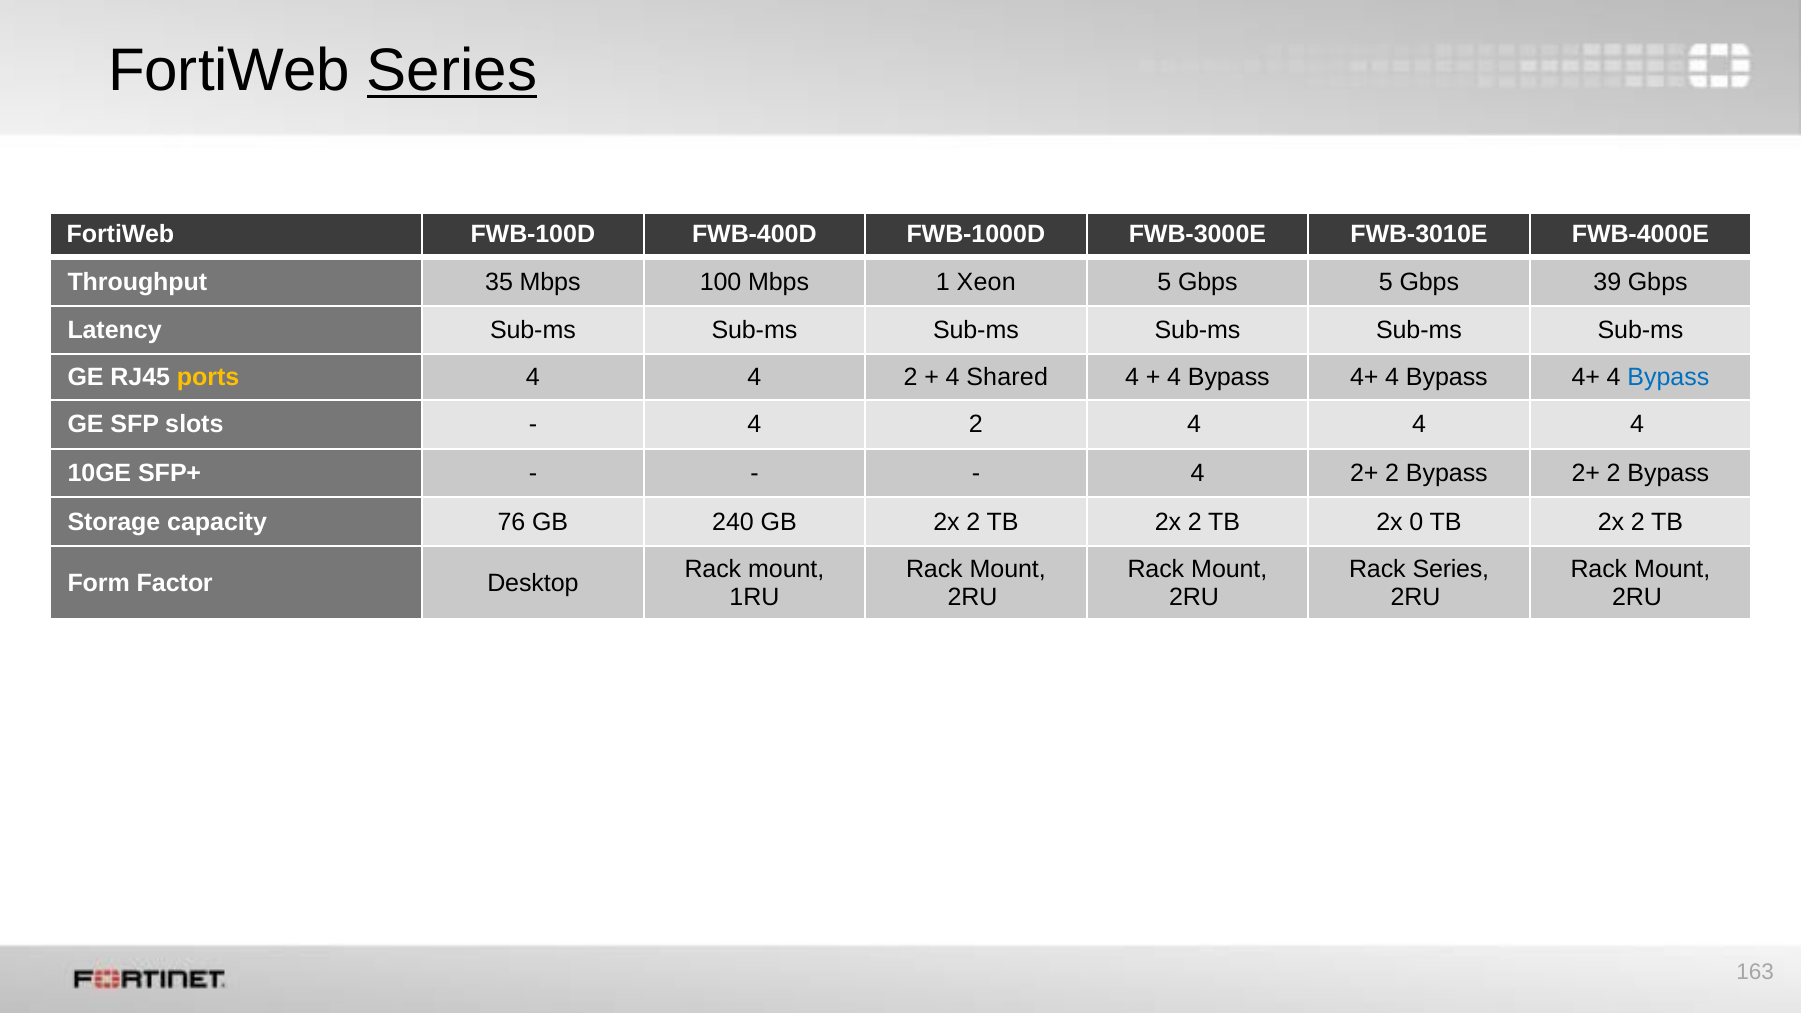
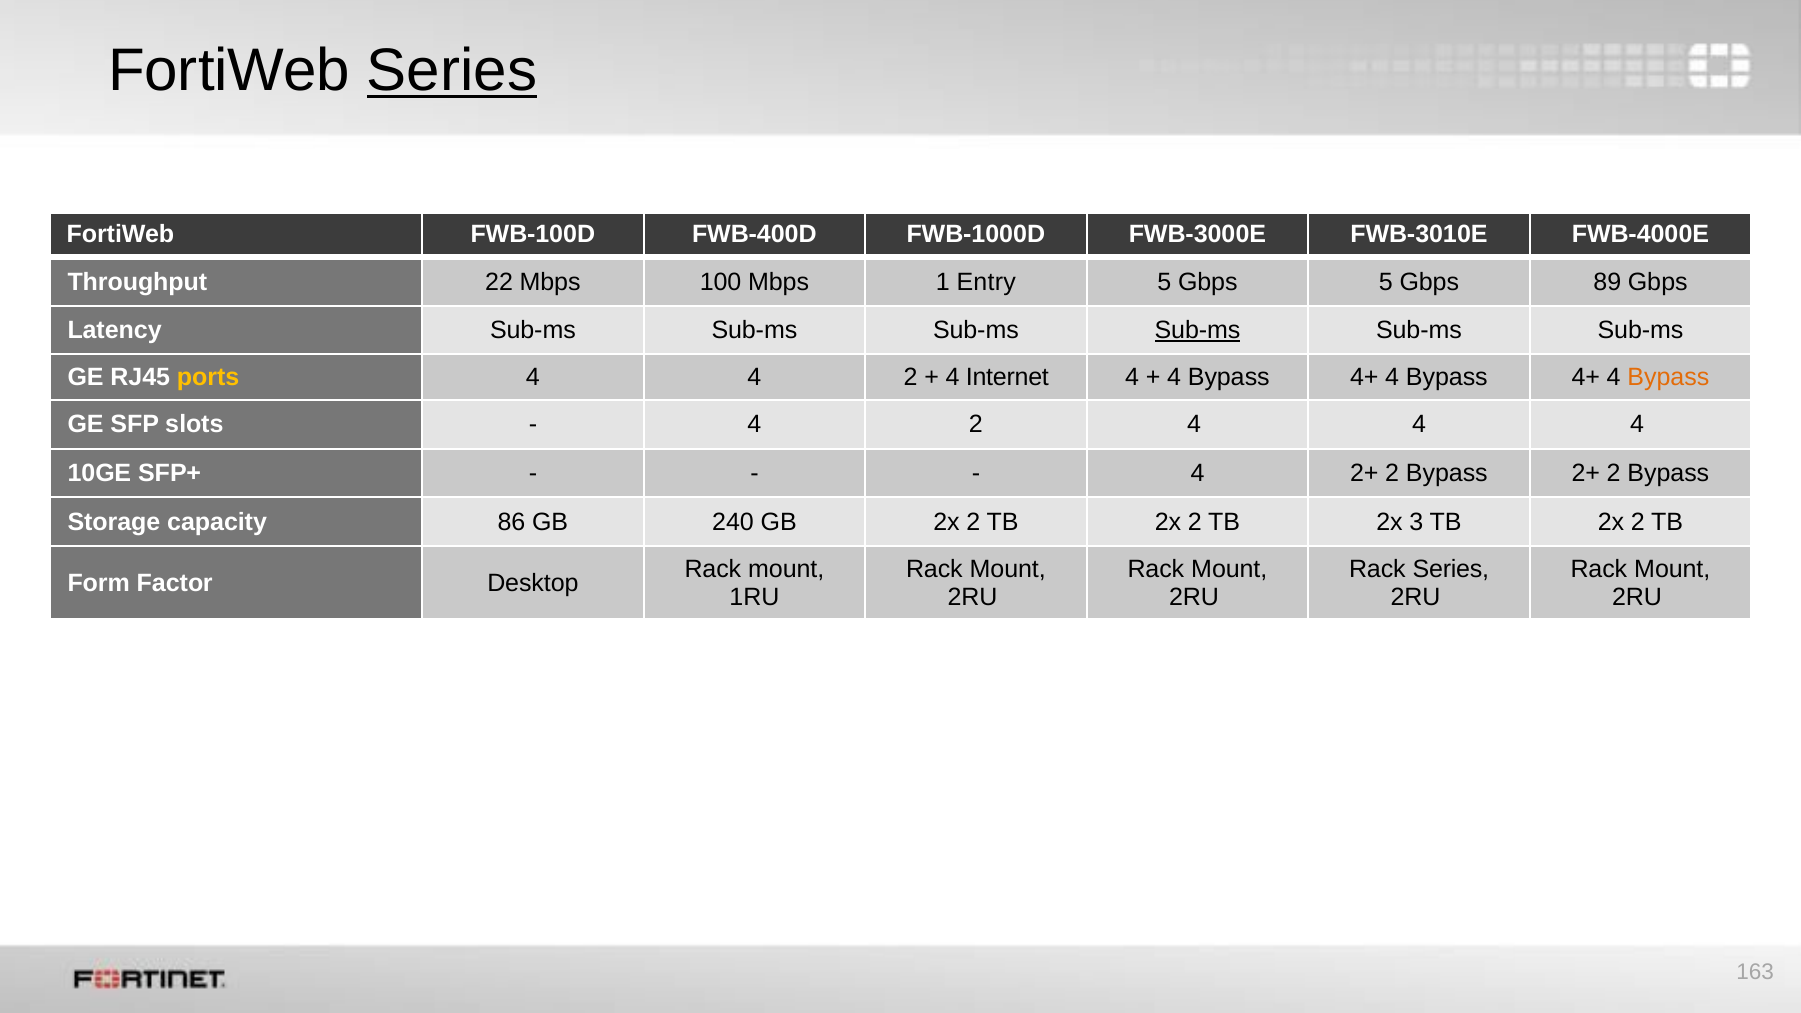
35: 35 -> 22
Xeon: Xeon -> Entry
39: 39 -> 89
Sub-ms at (1198, 330) underline: none -> present
Shared: Shared -> Internet
Bypass at (1668, 378) colour: blue -> orange
76: 76 -> 86
0: 0 -> 3
